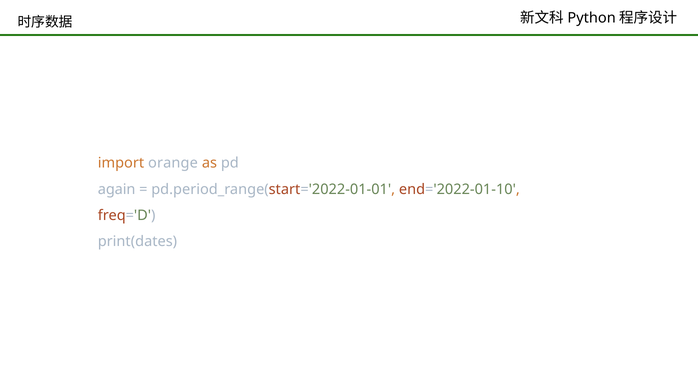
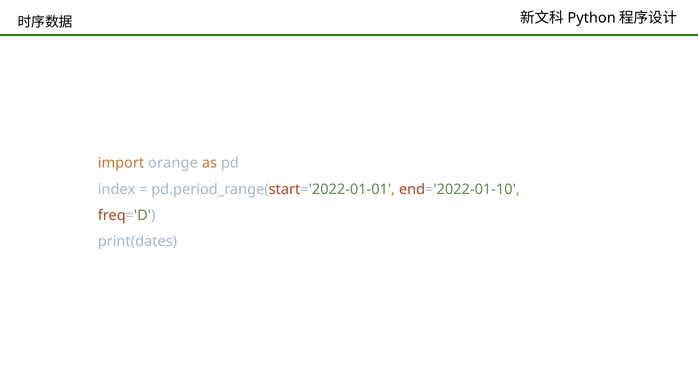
again: again -> index
